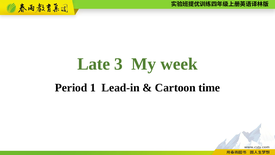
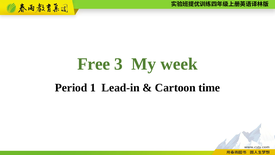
Late: Late -> Free
